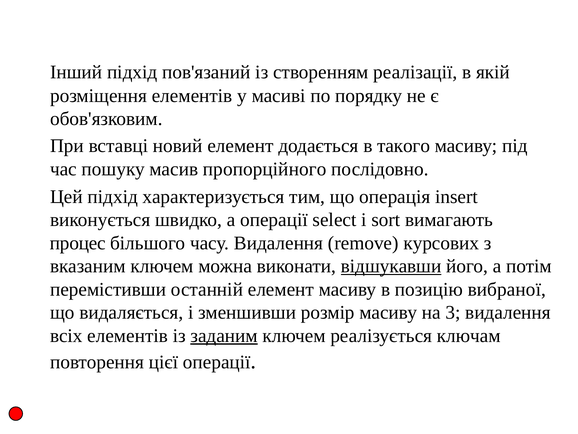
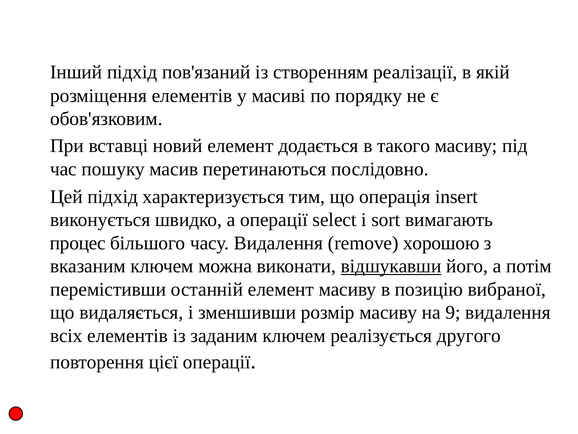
пропорційного: пропорційного -> перетинаються
курсових: курсових -> хорошою
3: 3 -> 9
заданим underline: present -> none
ключам: ключам -> другого
